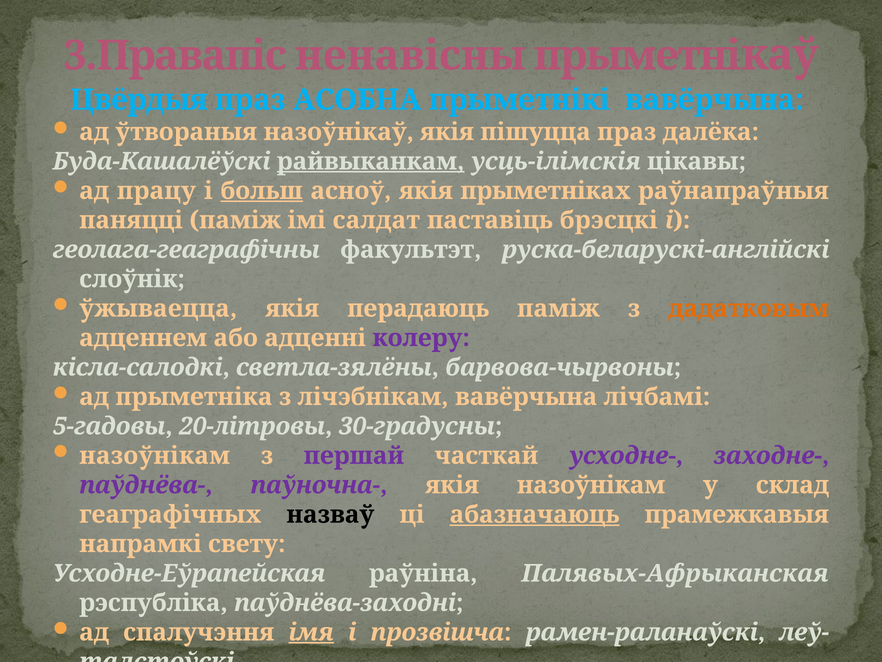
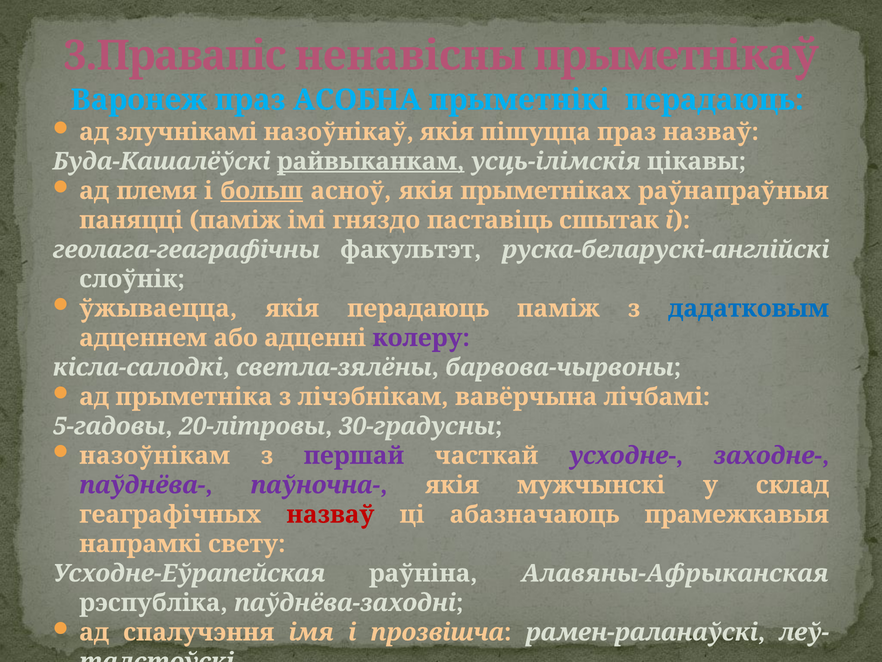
Цвёрдыя: Цвёрдыя -> Варонеж
прыметнікі вавёрчына: вавёрчына -> перадаюць
ўтвораныя: ўтвораныя -> злучнікамі
праз далёка: далёка -> назваў
працу: працу -> племя
салдат: салдат -> гняздо
брэсцкі: брэсцкі -> сшытак
дадатковым colour: orange -> blue
якія назоўнікам: назоўнікам -> мужчынскі
назваў at (330, 514) colour: black -> red
абазначаюць underline: present -> none
Палявых-Афрыканская: Палявых-Афрыканская -> Алавяны-Афрыканская
імя underline: present -> none
